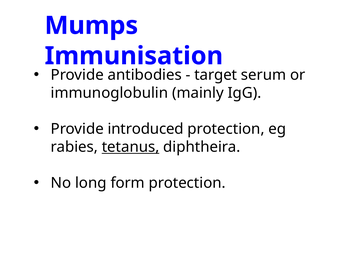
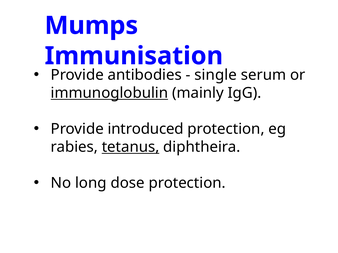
target: target -> single
immunoglobulin underline: none -> present
form: form -> dose
